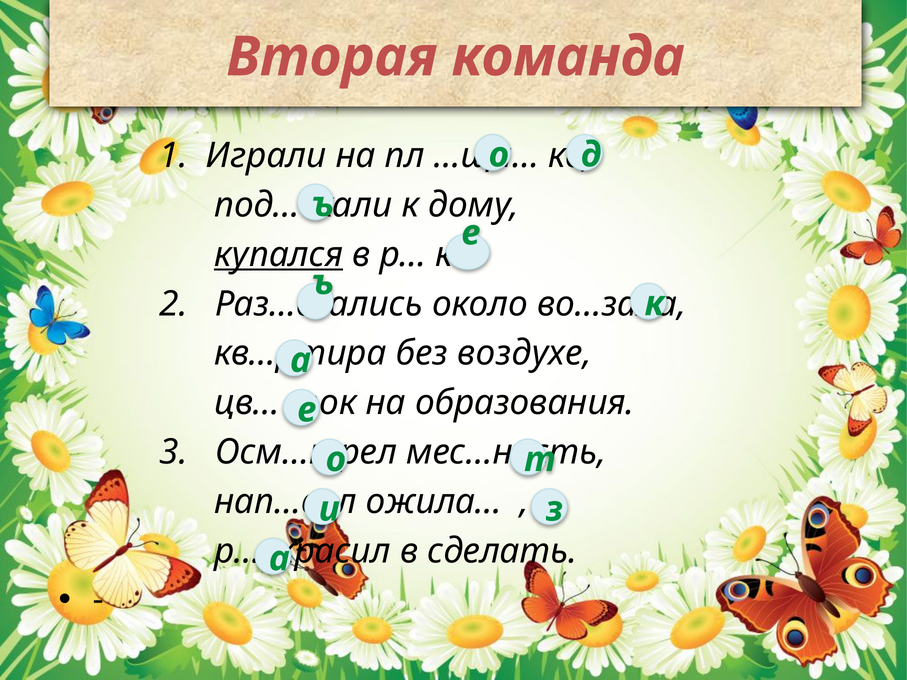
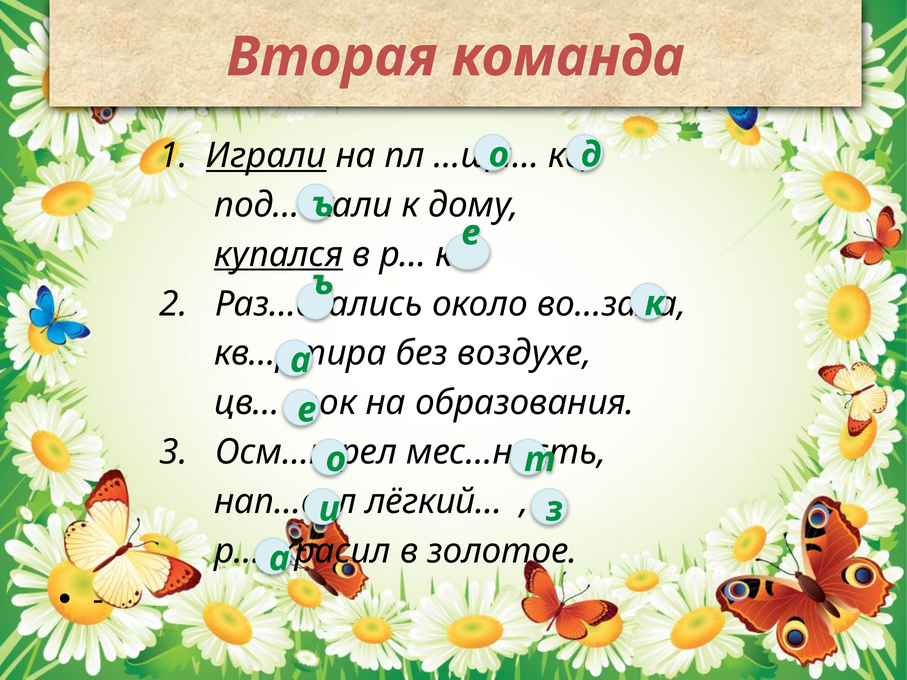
Играли underline: none -> present
ожила…: ожила… -> лёгкий…
сделать: сделать -> золотое
